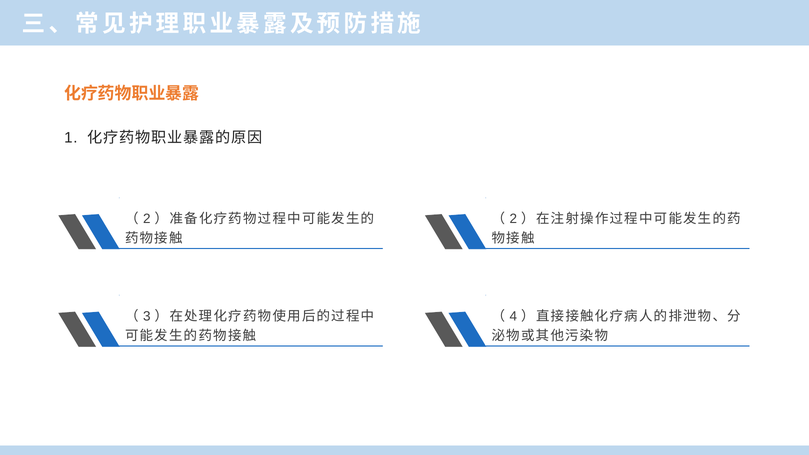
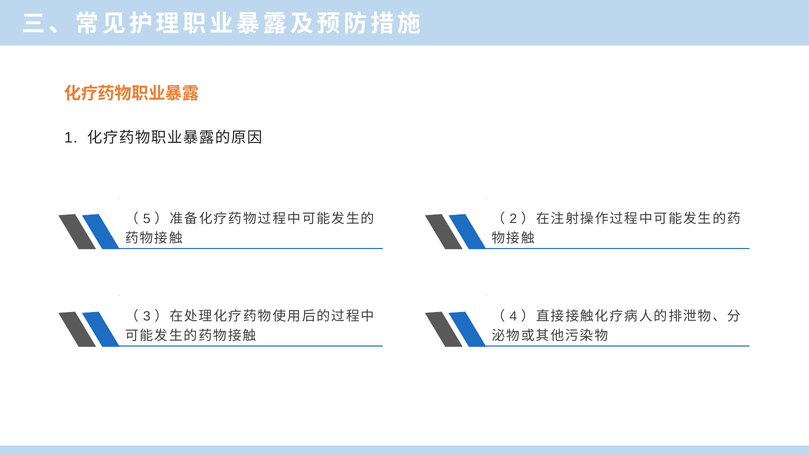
2 at (147, 219): 2 -> 5
